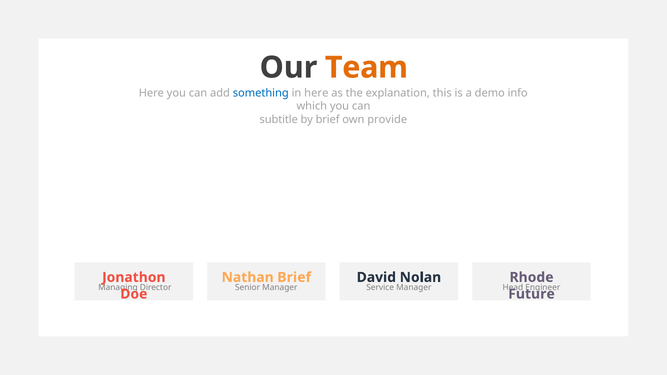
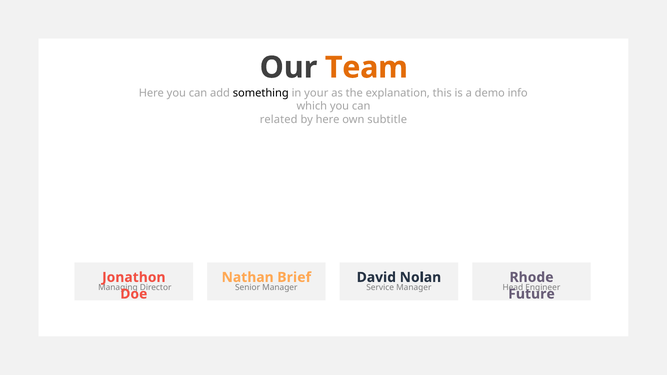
something colour: blue -> black
in here: here -> your
subtitle: subtitle -> related
by brief: brief -> here
provide: provide -> subtitle
